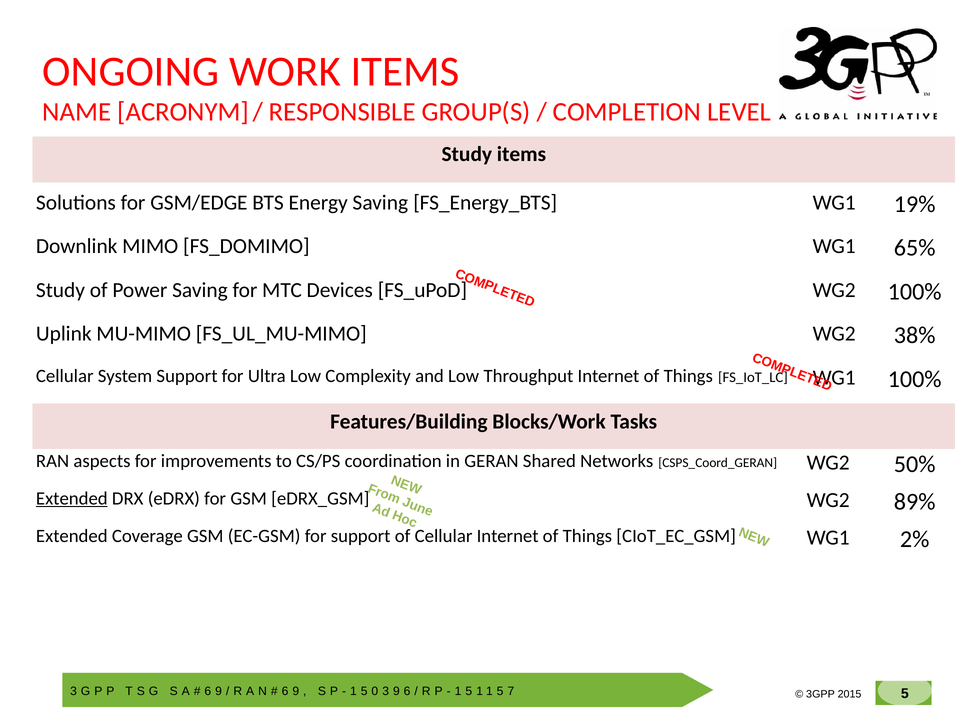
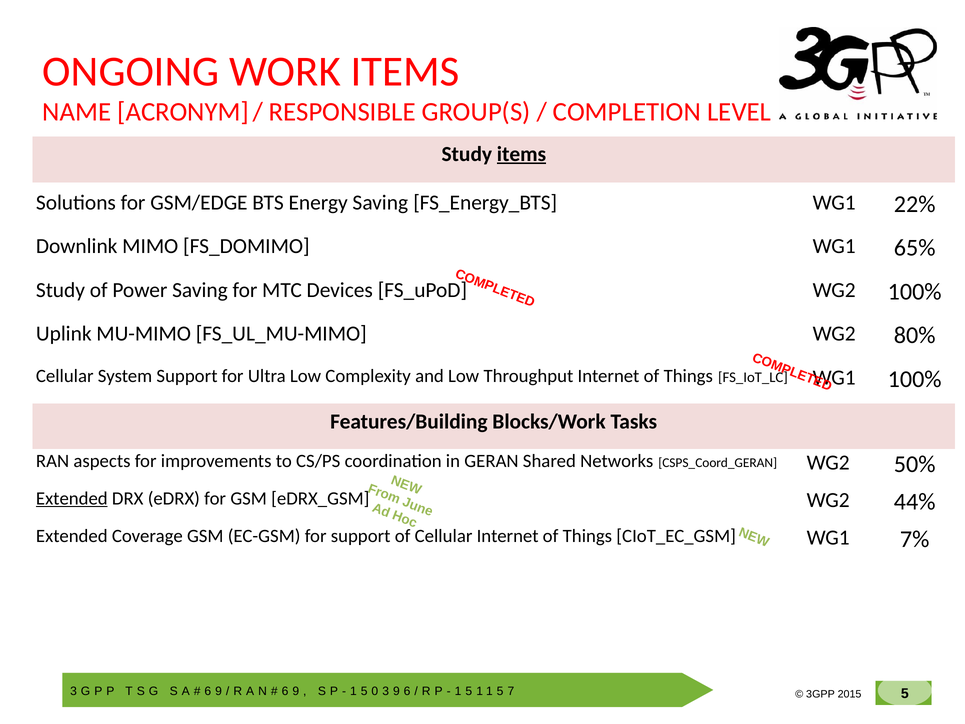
items at (521, 154) underline: none -> present
19%: 19% -> 22%
38%: 38% -> 80%
89%: 89% -> 44%
2%: 2% -> 7%
